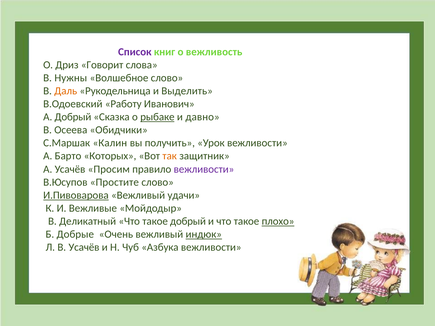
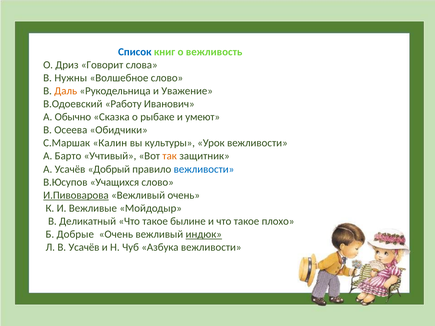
Список colour: purple -> blue
Выделить: Выделить -> Уважение
А Добрый: Добрый -> Обычно
рыбаке underline: present -> none
давно: давно -> умеют
получить: получить -> культуры
Которых: Которых -> Учтивый
Просим: Просим -> Добрый
вежливости at (204, 169) colour: purple -> blue
Простите: Простите -> Учащихся
Вежливый удачи: удачи -> очень
такое добрый: добрый -> былине
плохо underline: present -> none
